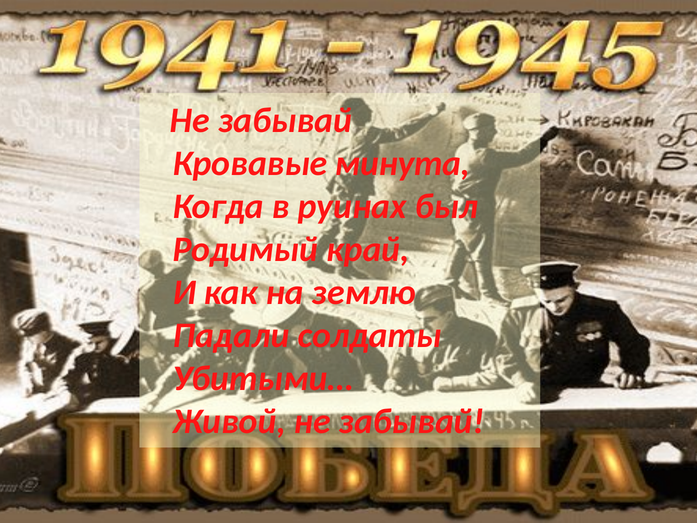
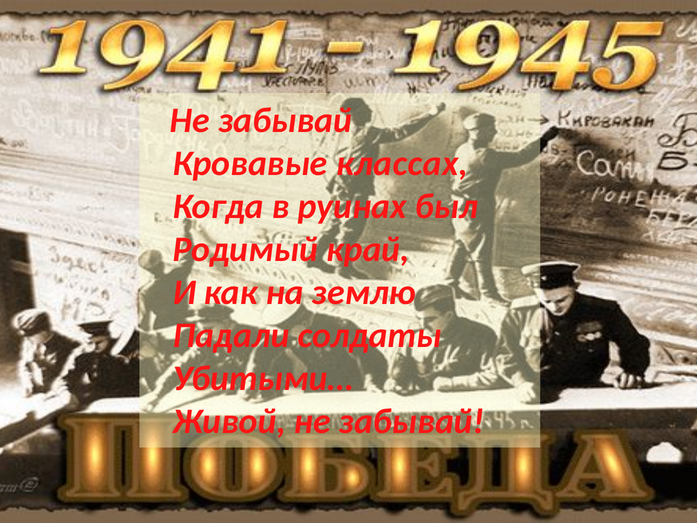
минута: минута -> классах
